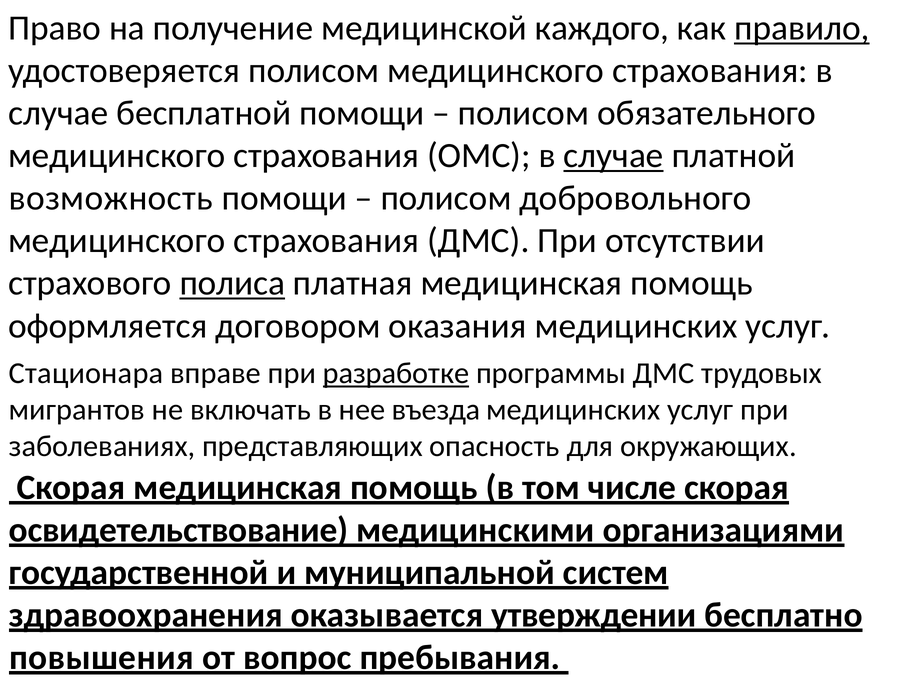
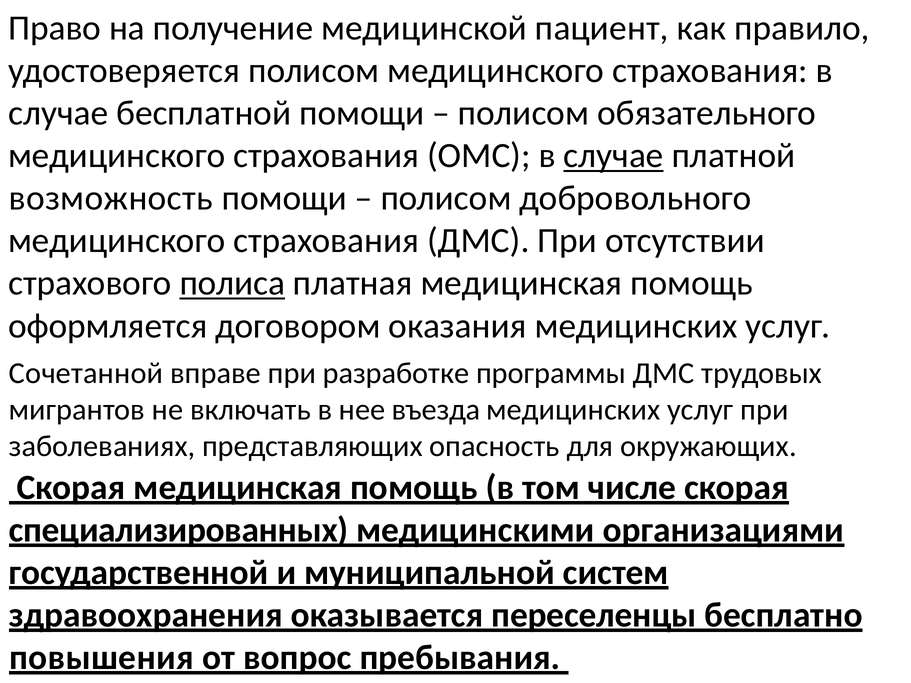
каждого: каждого -> пациент
правило underline: present -> none
Стационара: Стационара -> Сочетанной
разработке underline: present -> none
освидетельствование: освидетельствование -> специализированных
утверждении: утверждении -> переселенцы
